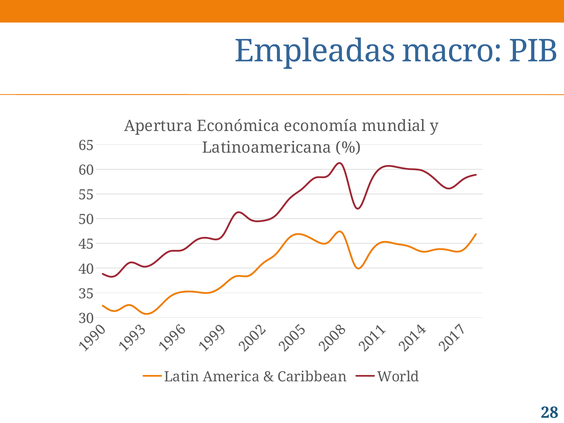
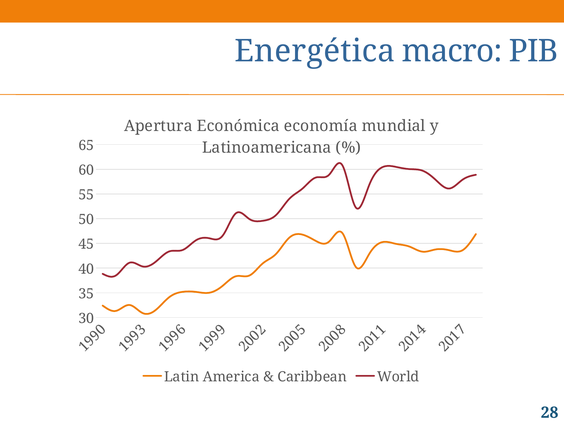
Empleadas: Empleadas -> Energética
